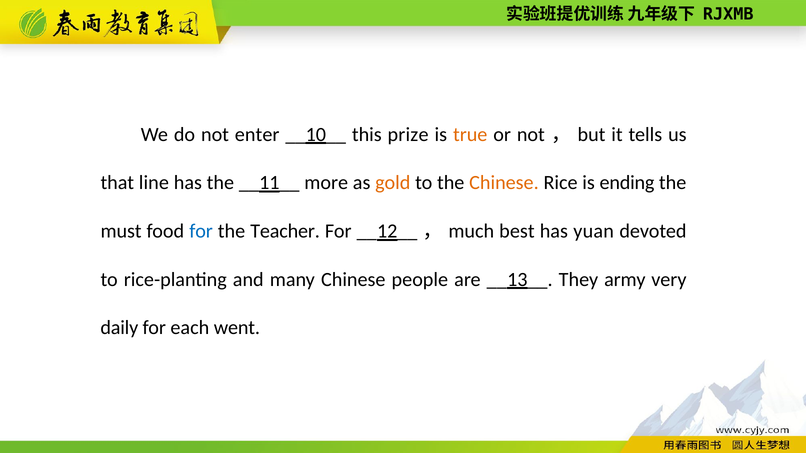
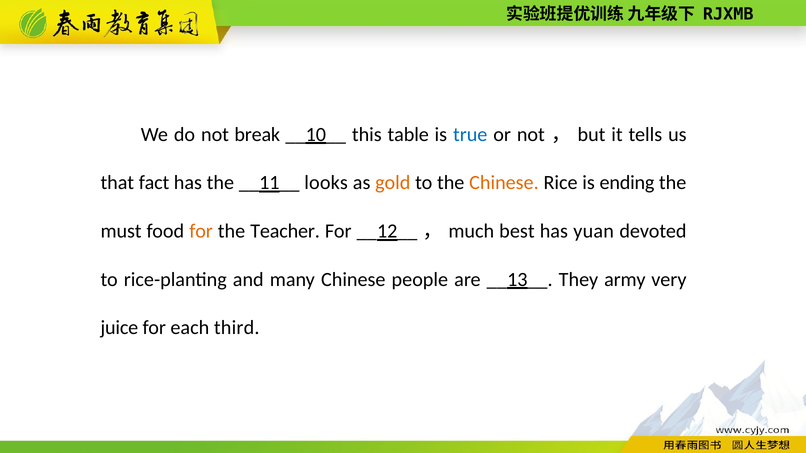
enter: enter -> break
prize: prize -> table
true colour: orange -> blue
line: line -> fact
more: more -> looks
for at (201, 231) colour: blue -> orange
daily: daily -> juice
went: went -> third
